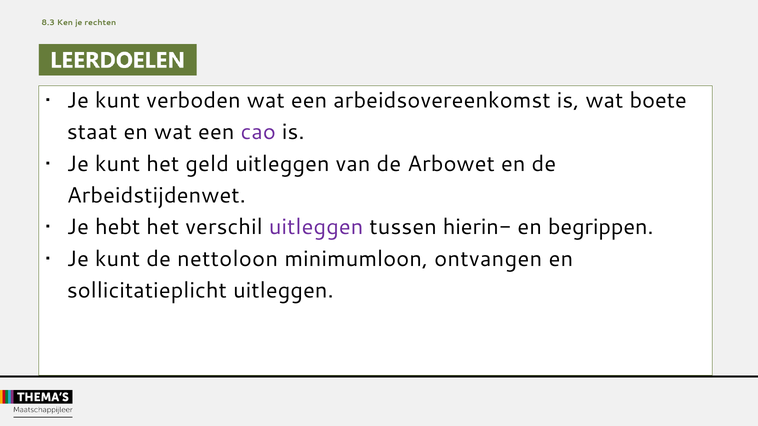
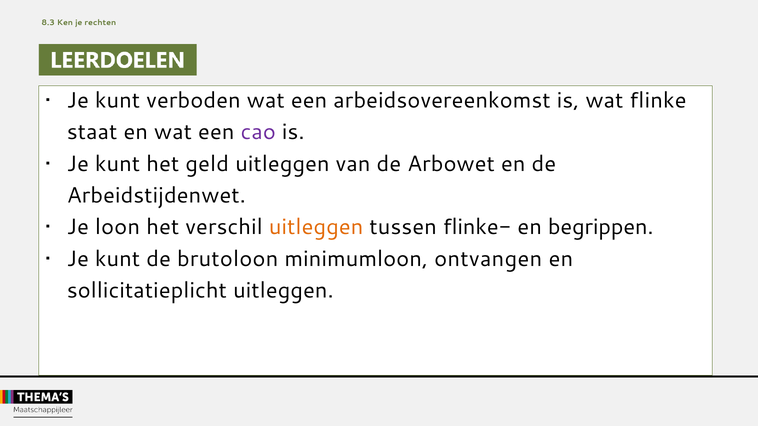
boete: boete -> flinke
hebt: hebt -> loon
uitleggen at (316, 227) colour: purple -> orange
hierin-: hierin- -> flinke-
nettoloon: nettoloon -> brutoloon
